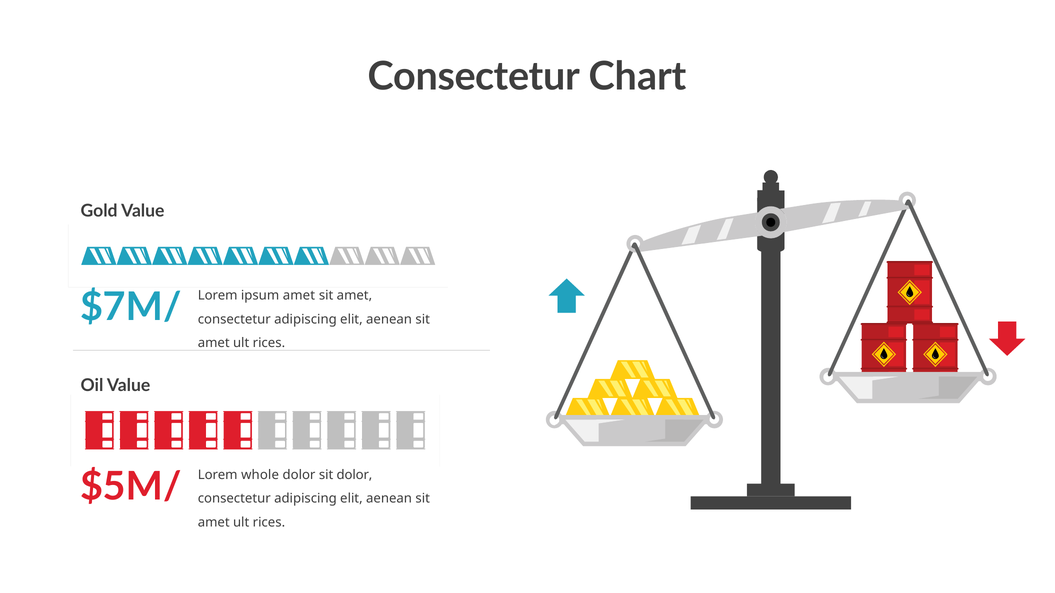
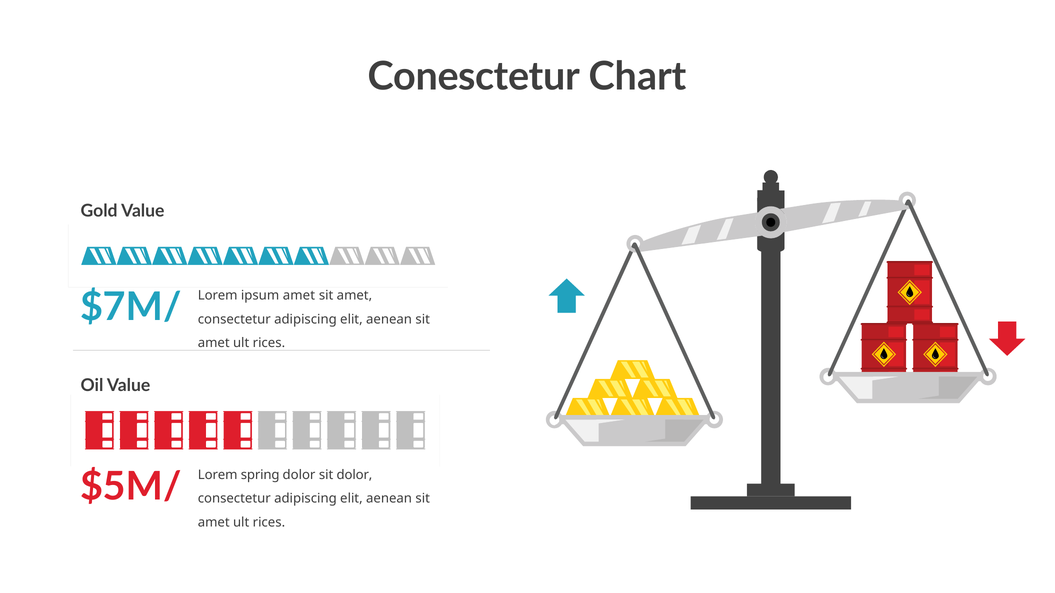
Consectetur at (474, 77): Consectetur -> Conesctetur
whole: whole -> spring
